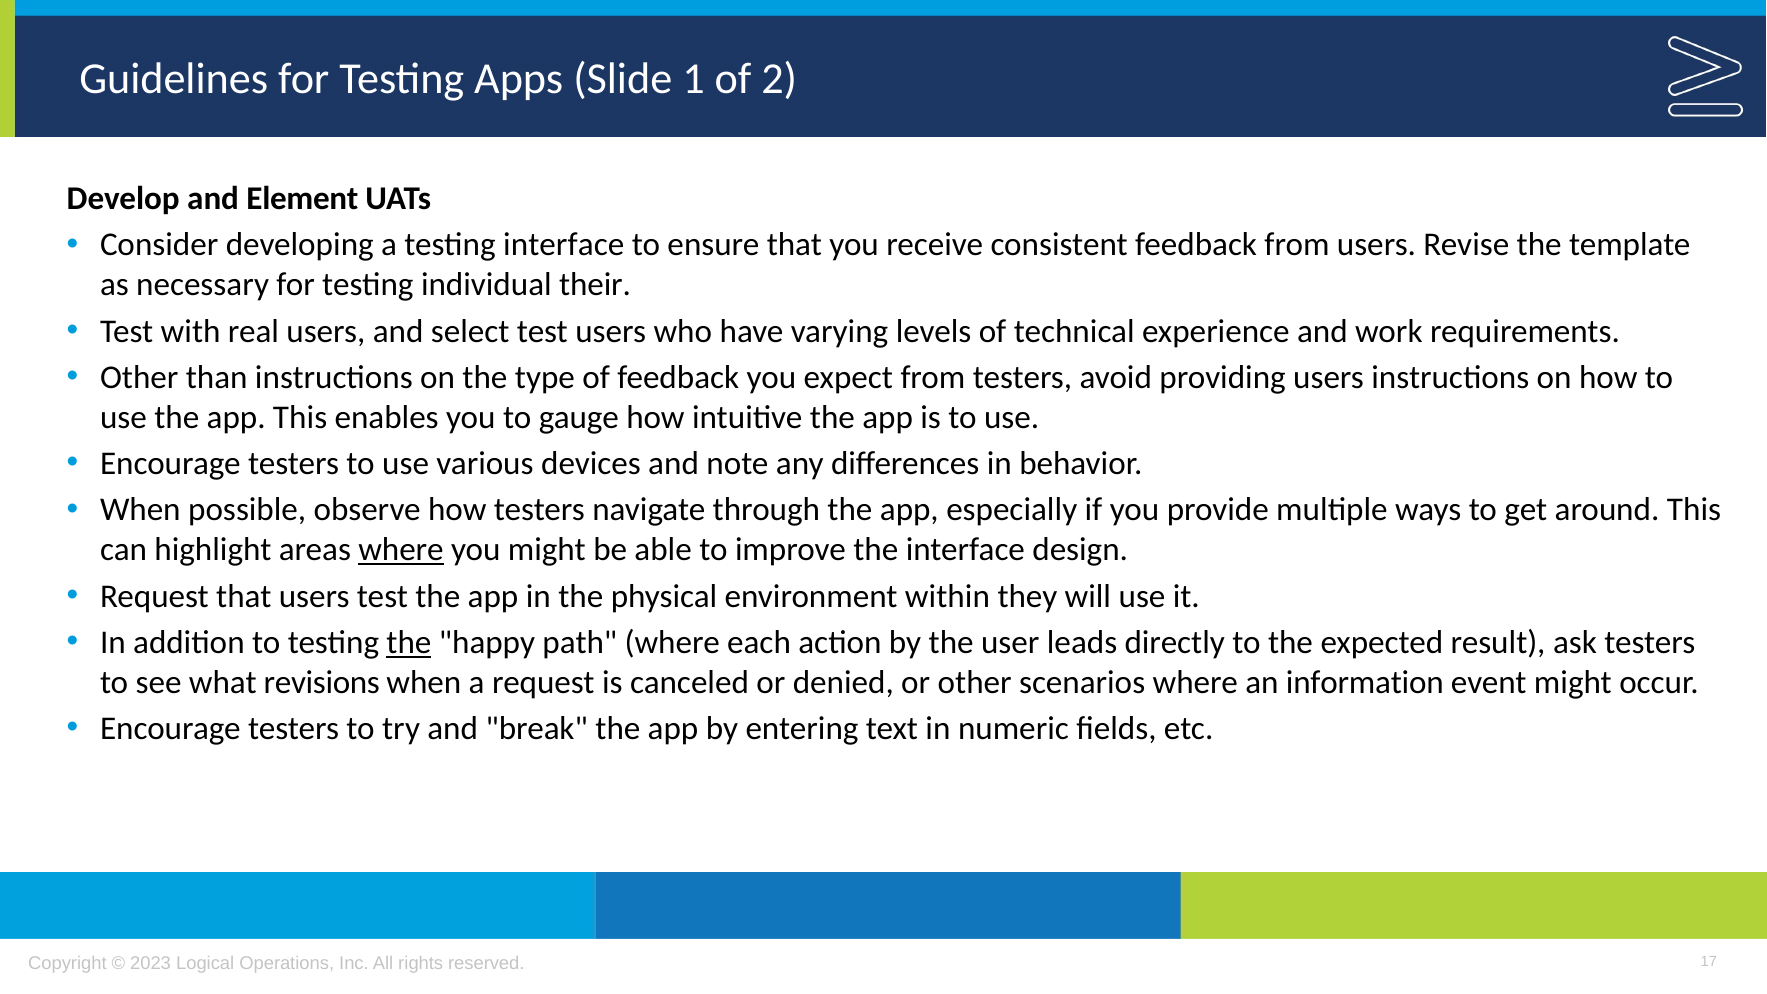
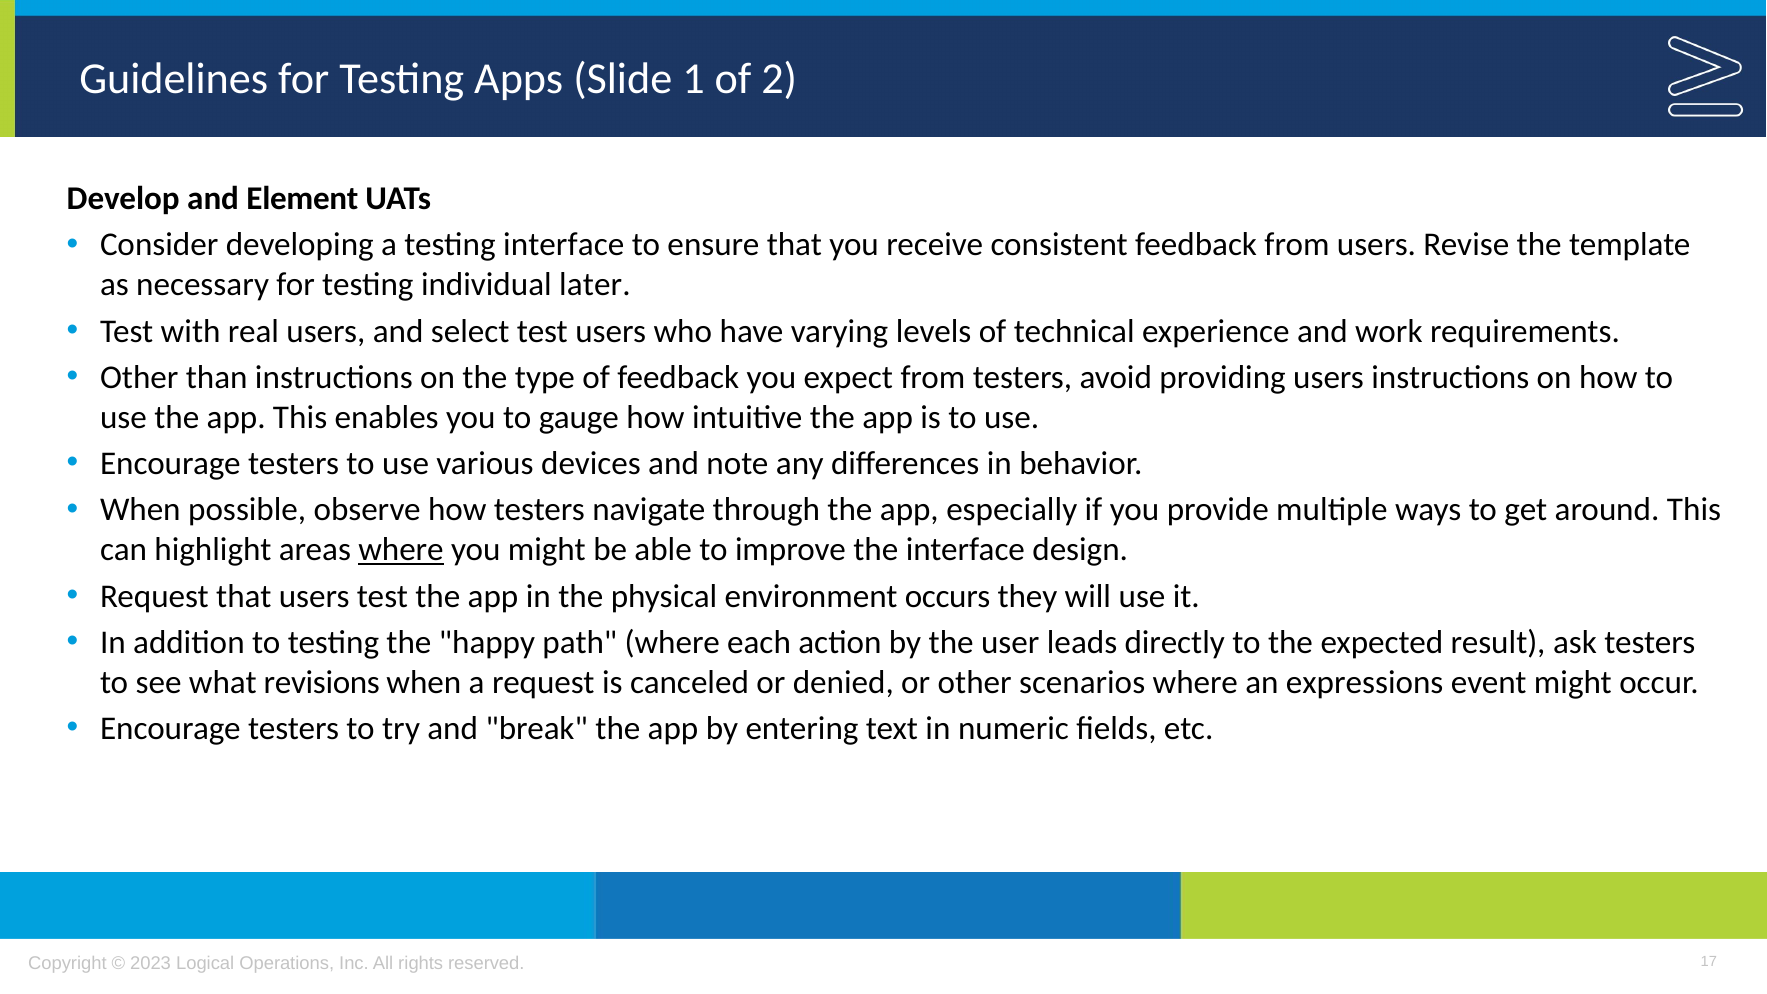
their: their -> later
within: within -> occurs
the at (409, 643) underline: present -> none
information: information -> expressions
